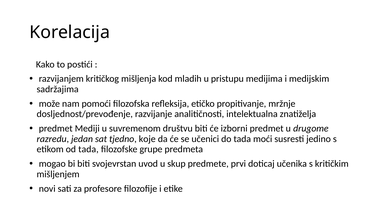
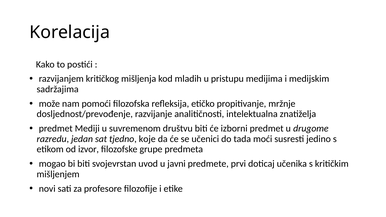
od tada: tada -> izvor
skup: skup -> javni
